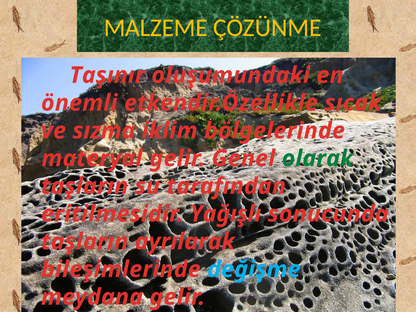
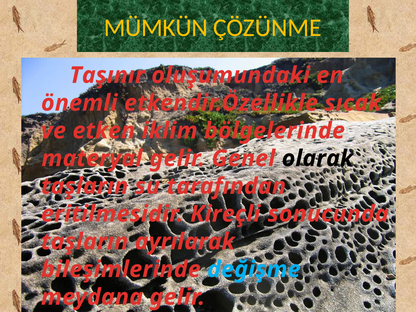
MALZEME: MALZEME -> MÜMKÜN
sızma: sızma -> etken
olarak colour: green -> black
Yağışlı: Yağışlı -> Kireçli
